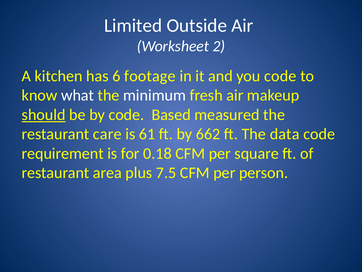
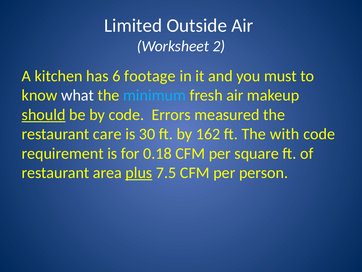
you code: code -> must
minimum colour: white -> light blue
Based: Based -> Errors
61: 61 -> 30
662: 662 -> 162
data: data -> with
plus underline: none -> present
